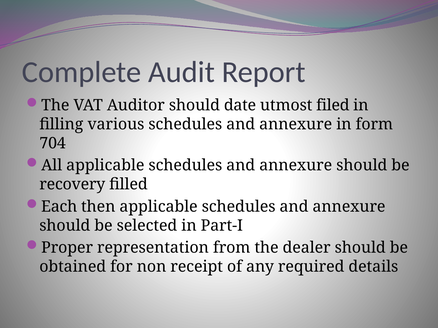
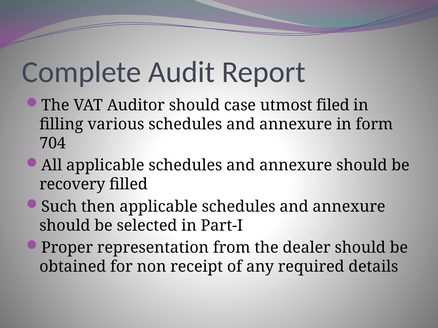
date: date -> case
Each: Each -> Such
